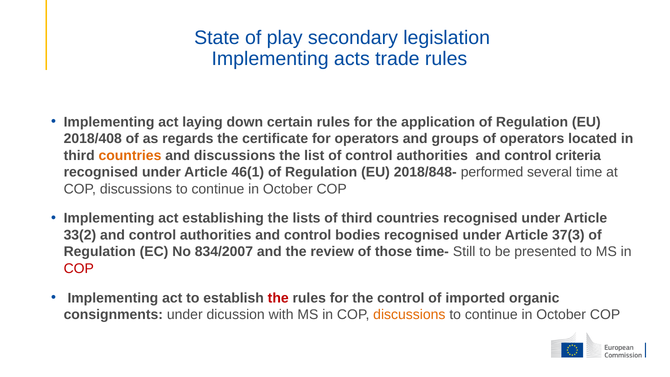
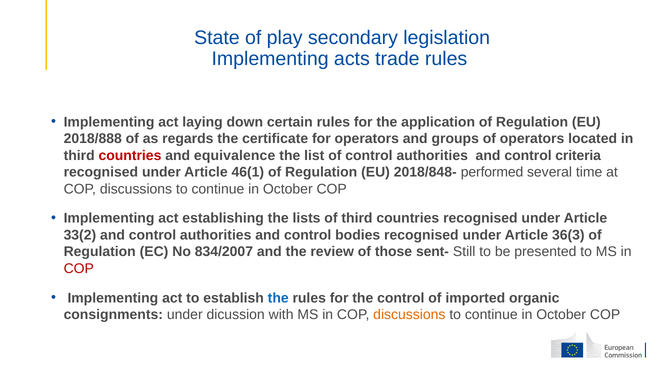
2018/408: 2018/408 -> 2018/888
countries at (130, 155) colour: orange -> red
and discussions: discussions -> equivalence
37(3: 37(3 -> 36(3
time-: time- -> sent-
the at (278, 298) colour: red -> blue
